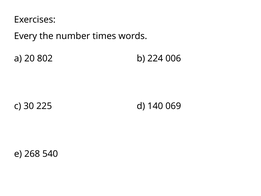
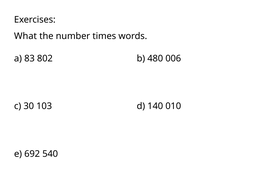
Every: Every -> What
20: 20 -> 83
224: 224 -> 480
225: 225 -> 103
069: 069 -> 010
268: 268 -> 692
